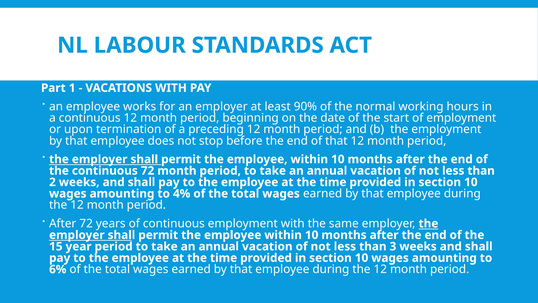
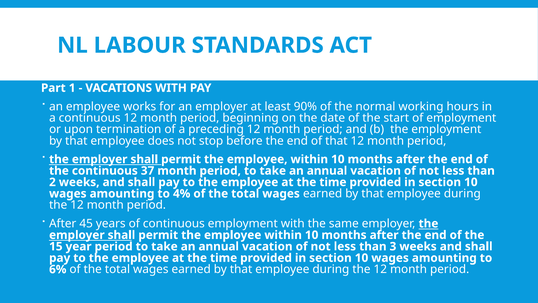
continuous 72: 72 -> 37
After 72: 72 -> 45
